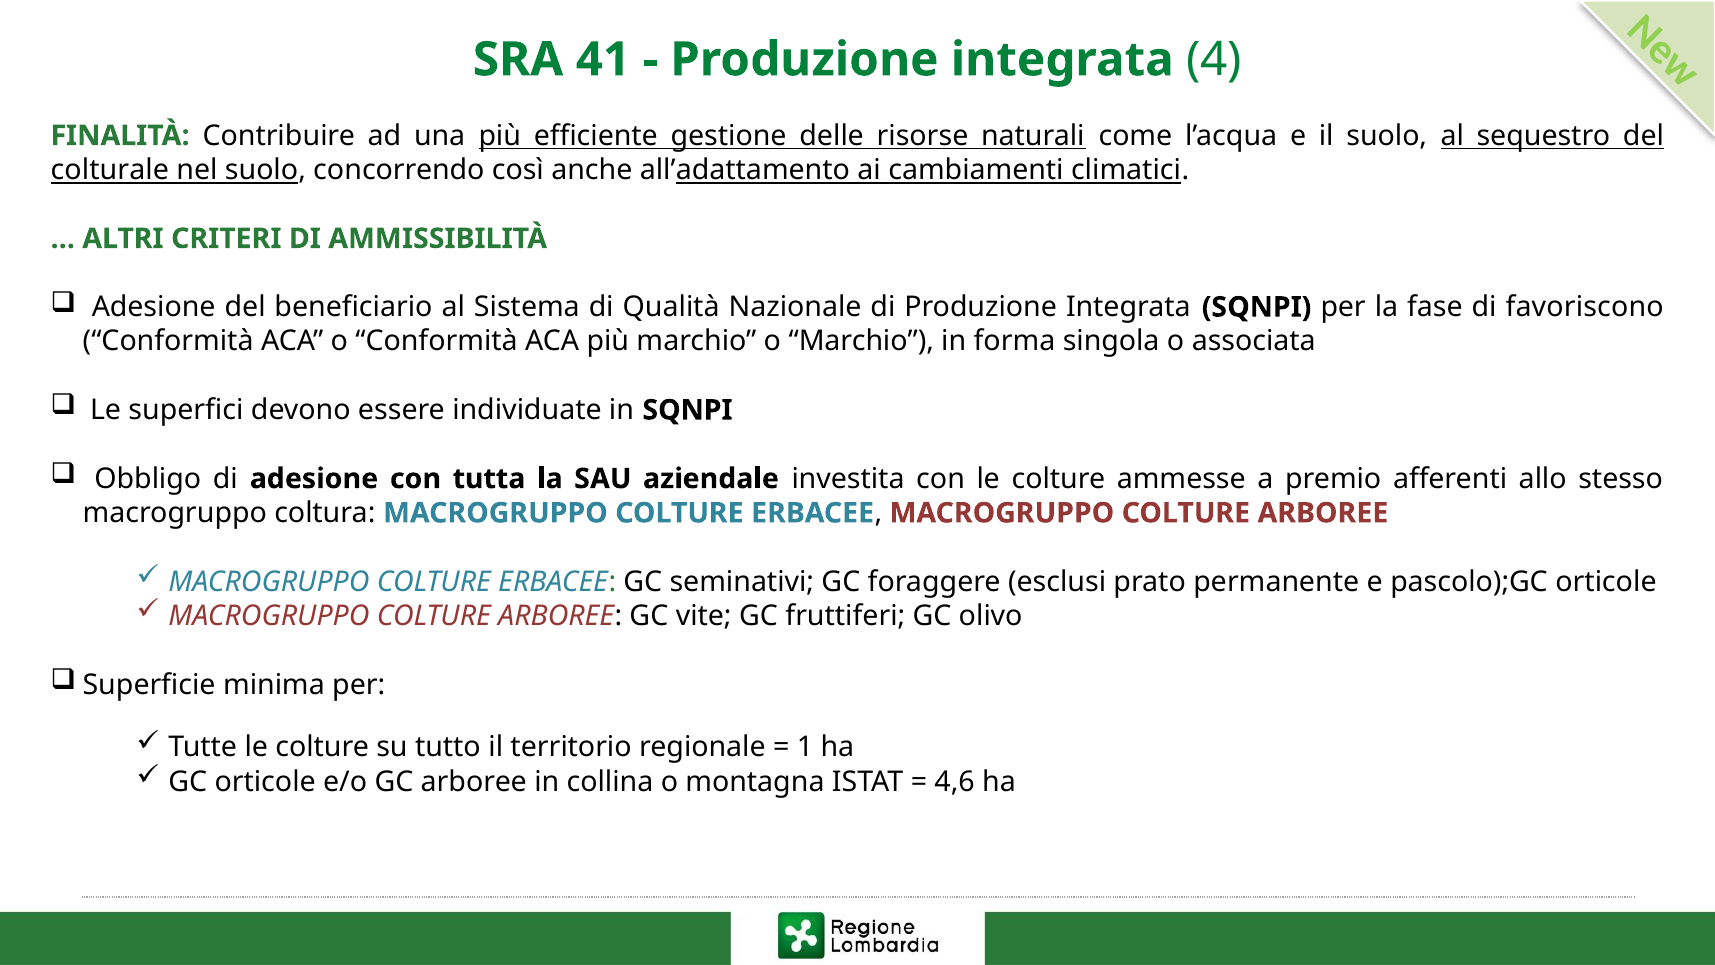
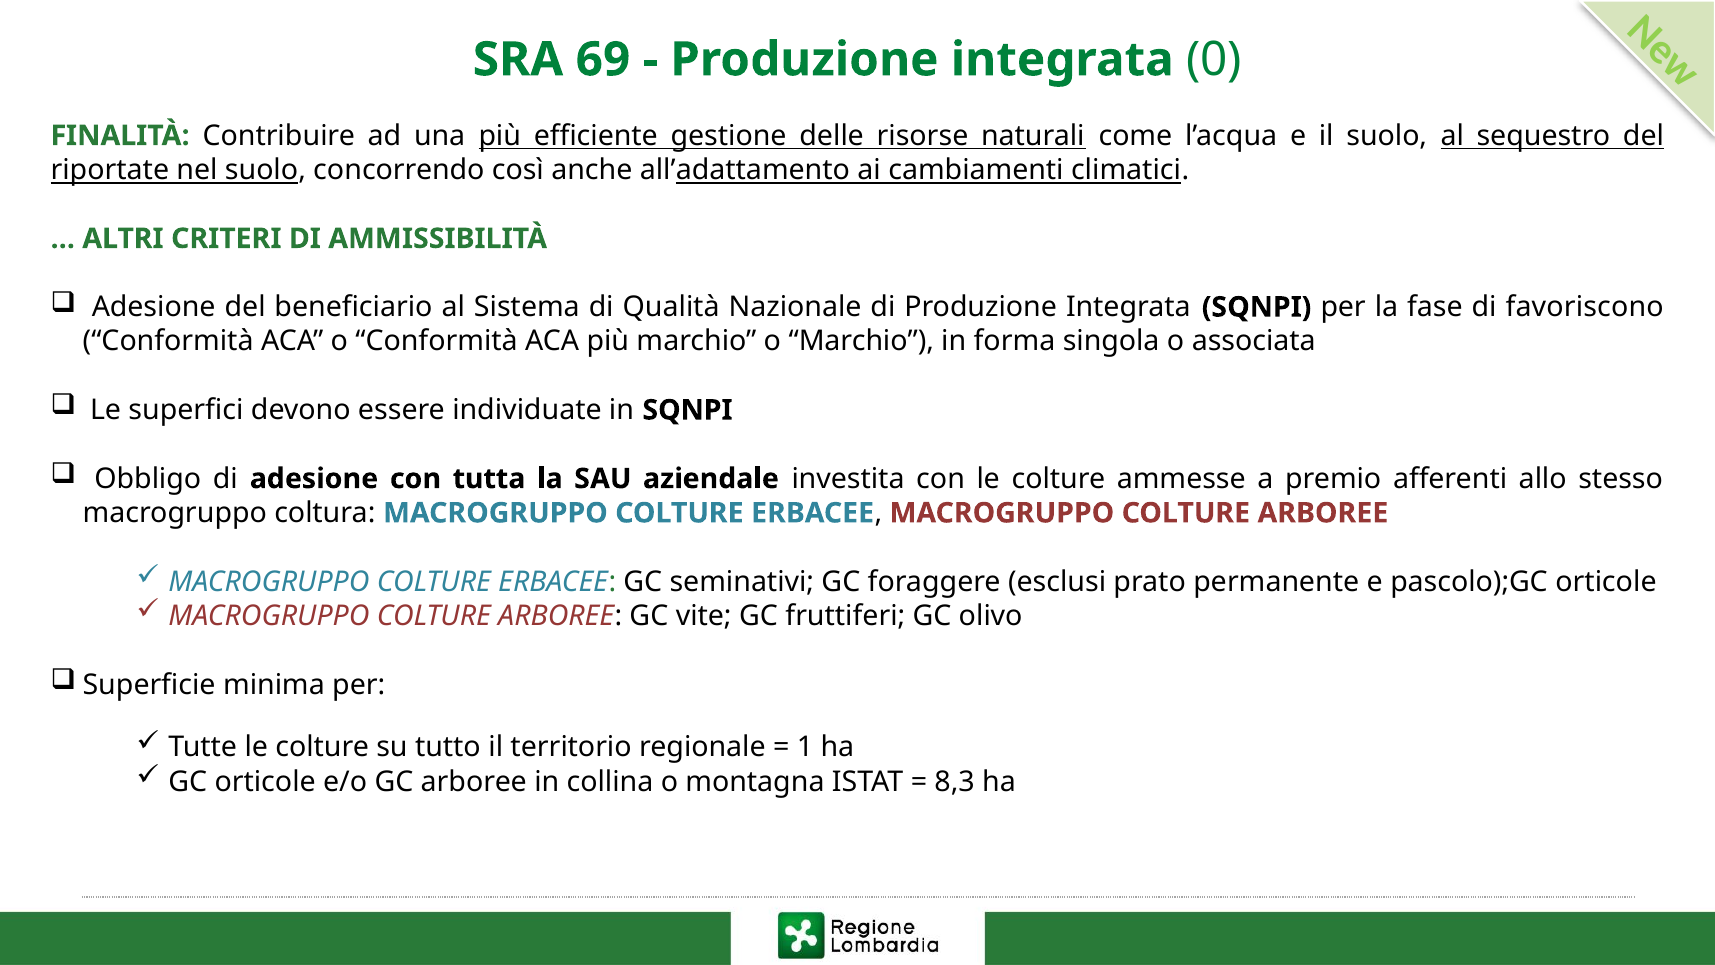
41: 41 -> 69
4: 4 -> 0
colturale: colturale -> riportate
4,6: 4,6 -> 8,3
